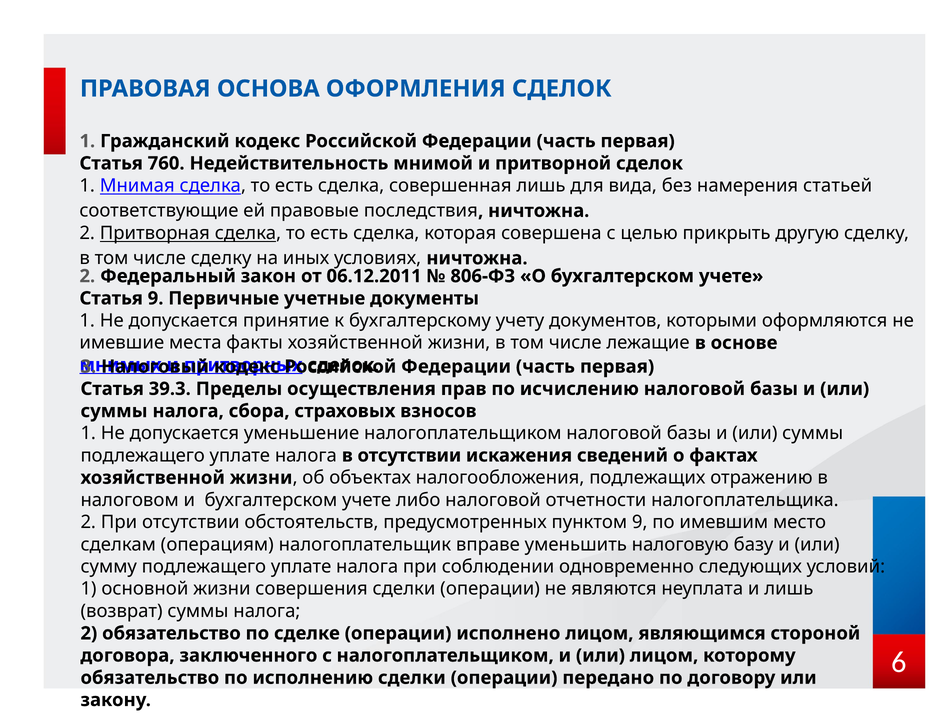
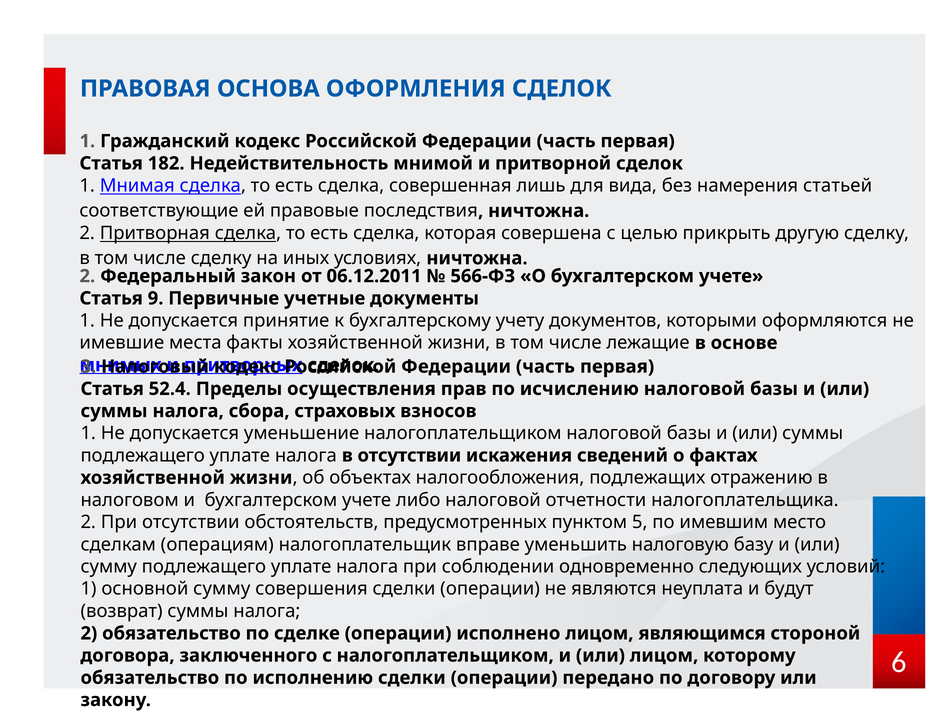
760: 760 -> 182
806-ФЗ: 806-ФЗ -> 566-ФЗ
39.3: 39.3 -> 52.4
пунктом 9: 9 -> 5
основной жизни: жизни -> сумму
и лишь: лишь -> будут
